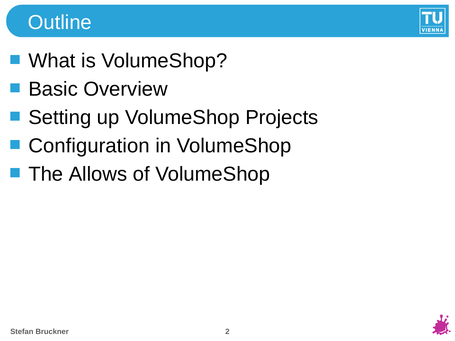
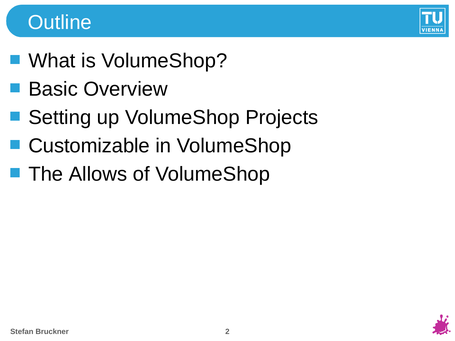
Configuration: Configuration -> Customizable
